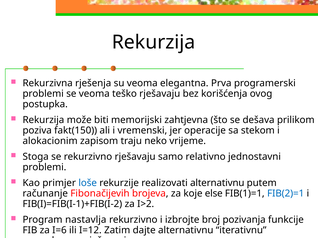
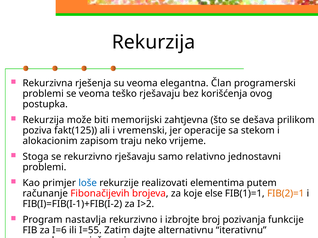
Prva: Prva -> Član
fakt(150: fakt(150 -> fakt(125
realizovati alternativnu: alternativnu -> elementima
FIB(2)=1 colour: blue -> orange
I=12: I=12 -> I=55
